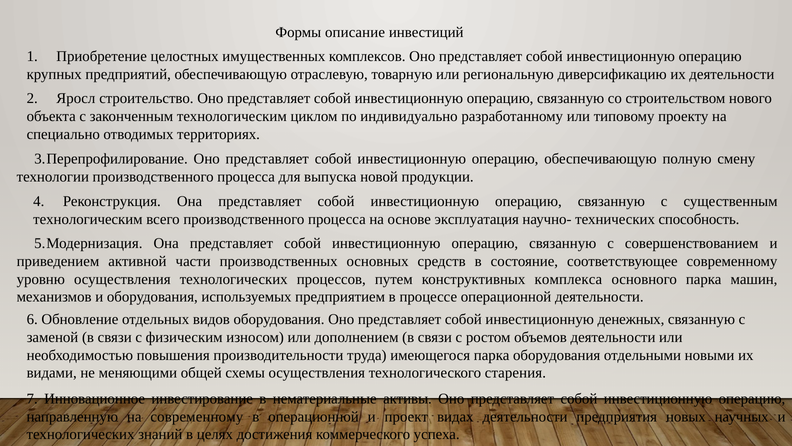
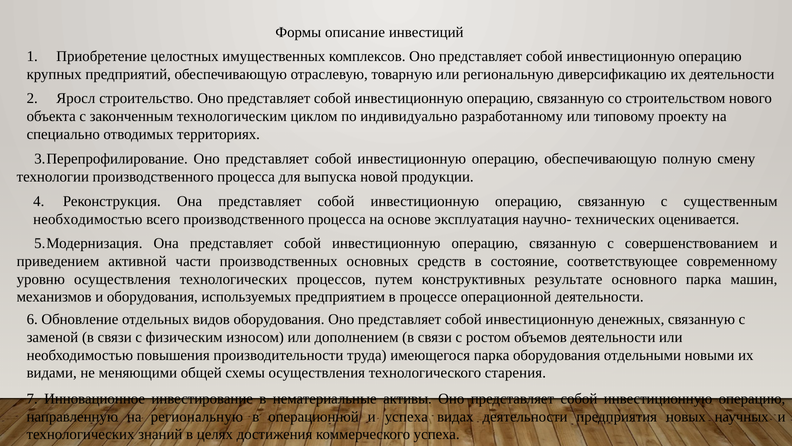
технологическим at (88, 219): технологическим -> необходимостью
способность: способность -> оценивается
комплекса: комплекса -> результате
на современному: современному -> региональную
и проект: проект -> успеха
